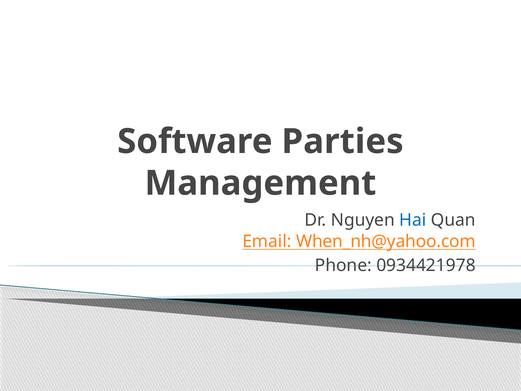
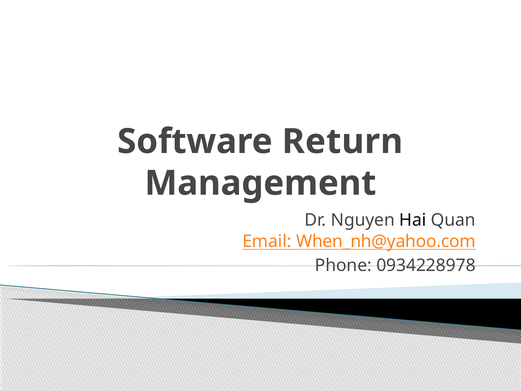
Parties: Parties -> Return
Hai colour: blue -> black
0934421978: 0934421978 -> 0934228978
